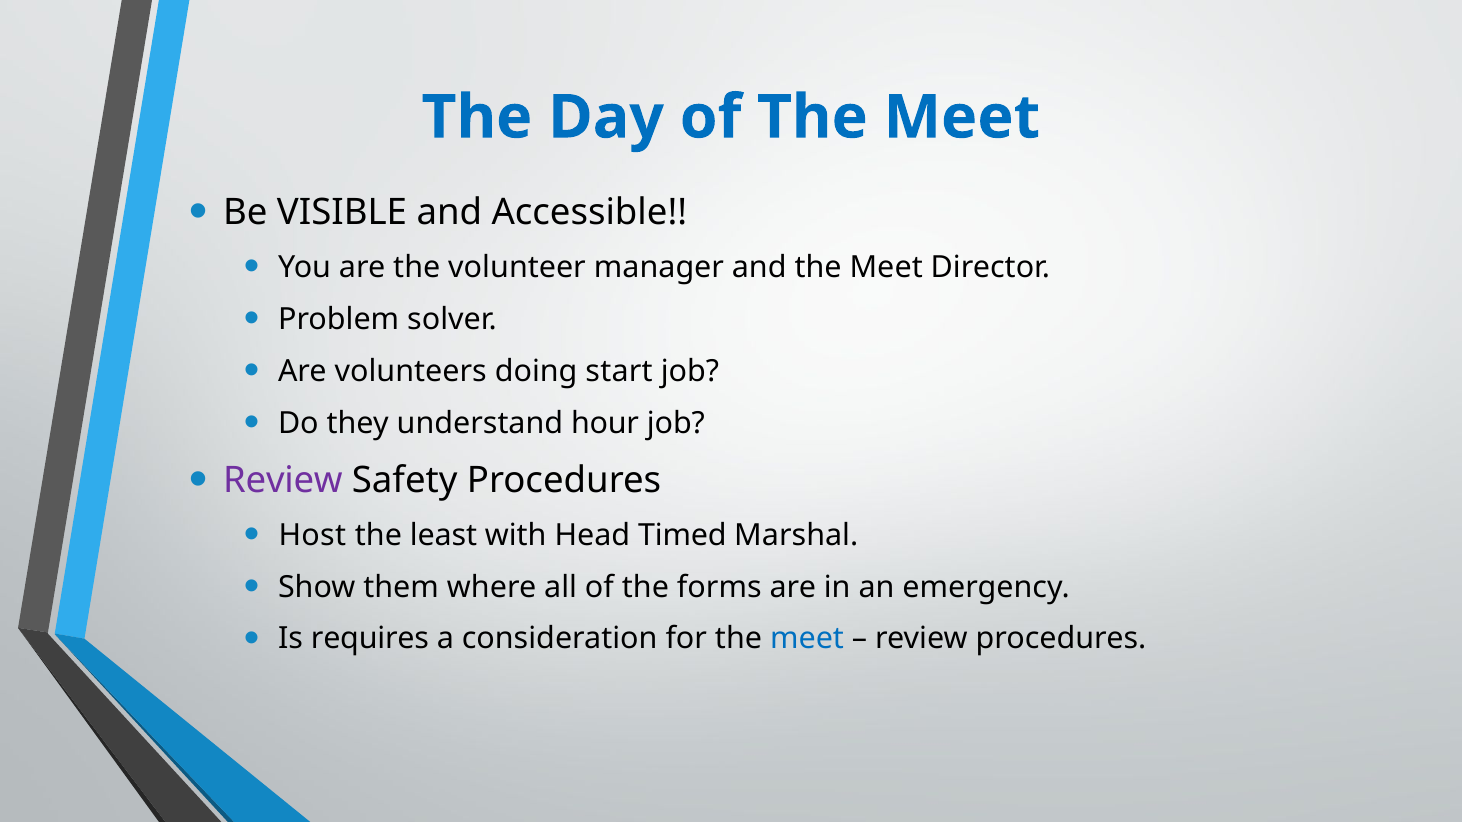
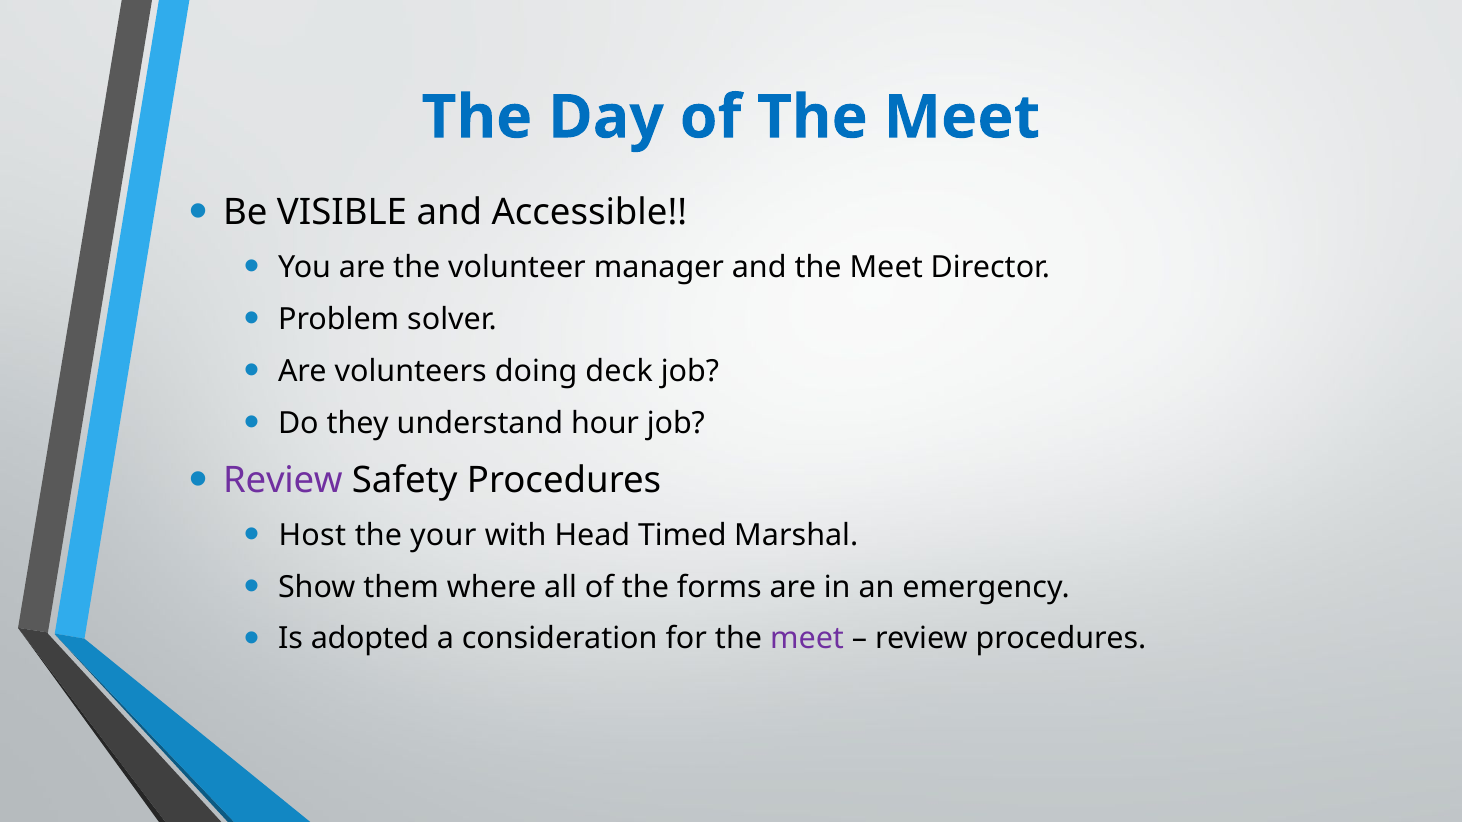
start: start -> deck
least: least -> your
requires: requires -> adopted
meet at (807, 639) colour: blue -> purple
